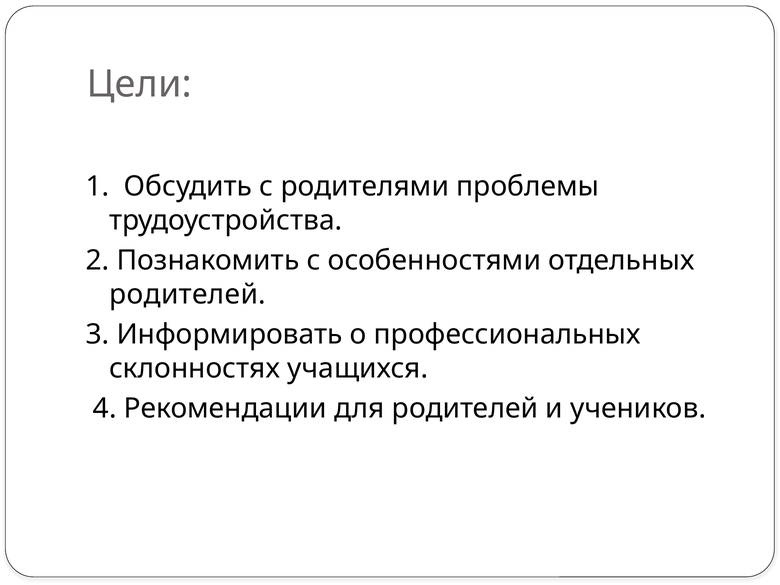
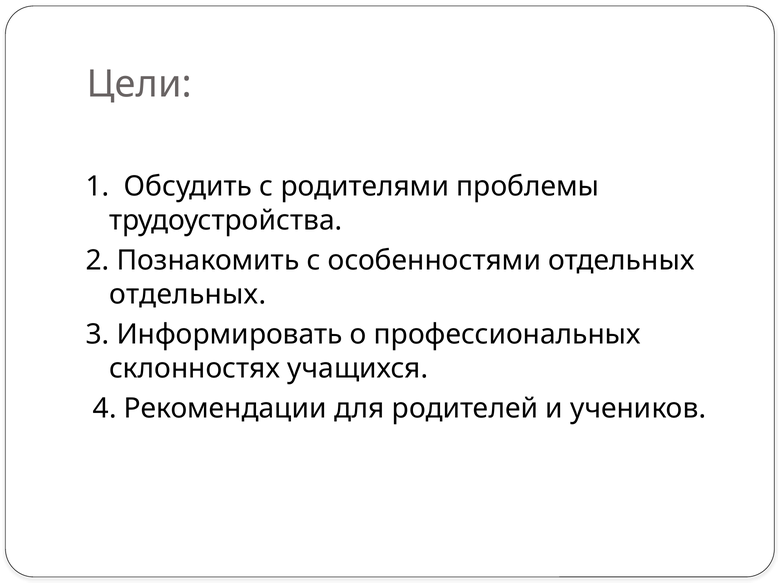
родителей at (188, 294): родителей -> отдельных
